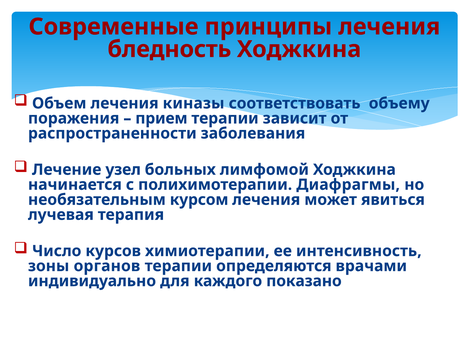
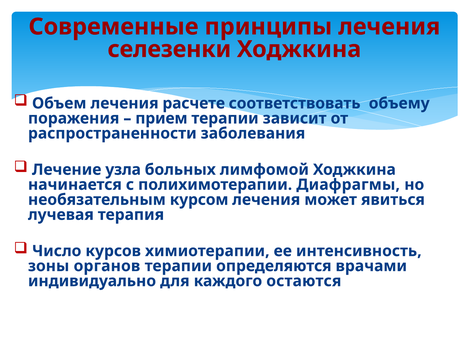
бледность: бледность -> селезенки
киназы: киназы -> расчете
узел: узел -> узла
показано: показано -> остаются
